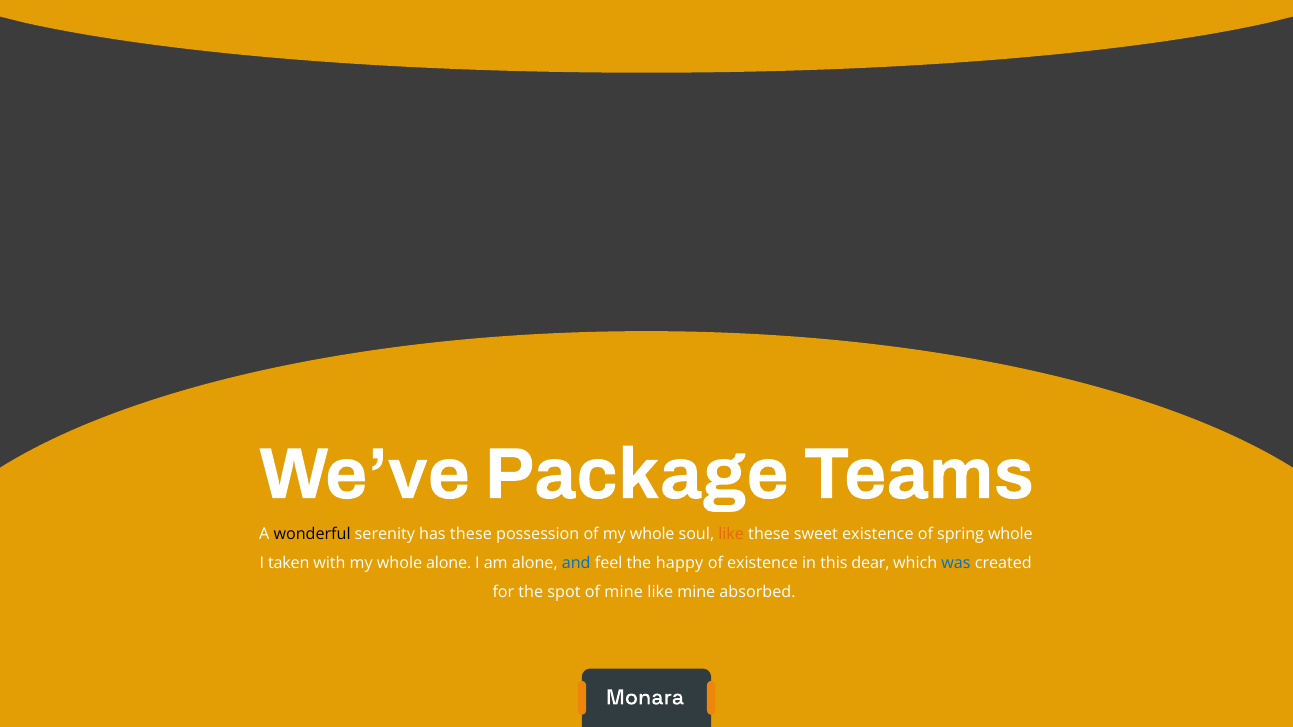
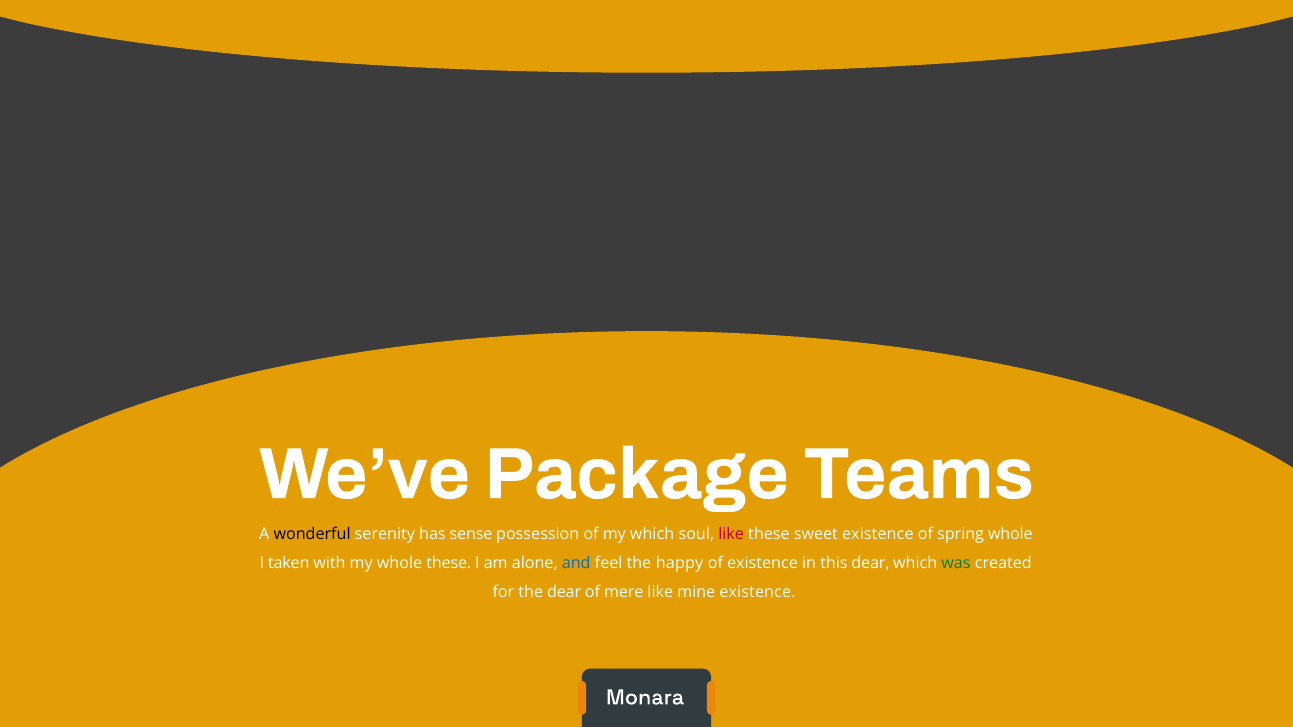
has these: these -> sense
of my whole: whole -> which
like at (731, 534) colour: orange -> red
whole alone: alone -> these
was colour: blue -> green
the spot: spot -> dear
of mine: mine -> mere
mine absorbed: absorbed -> existence
